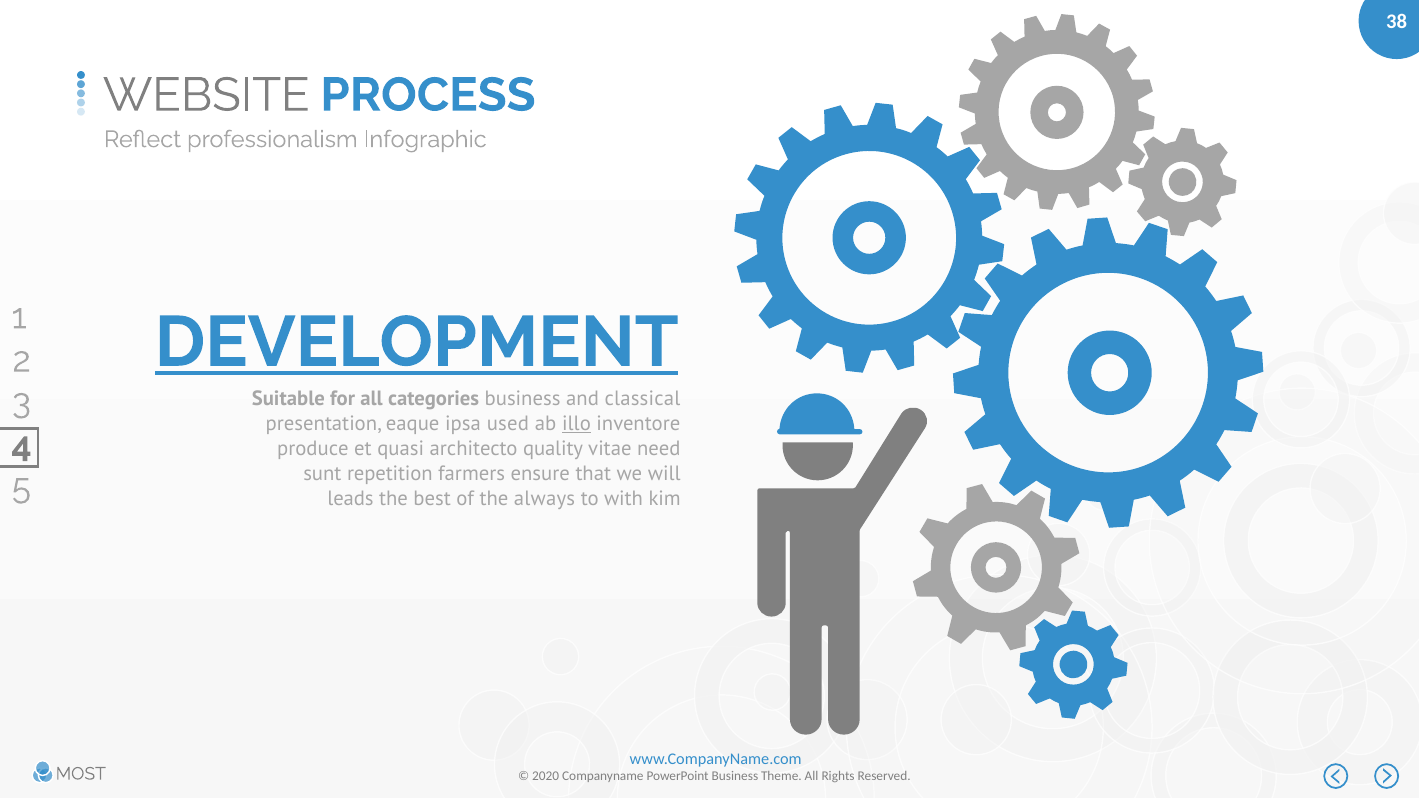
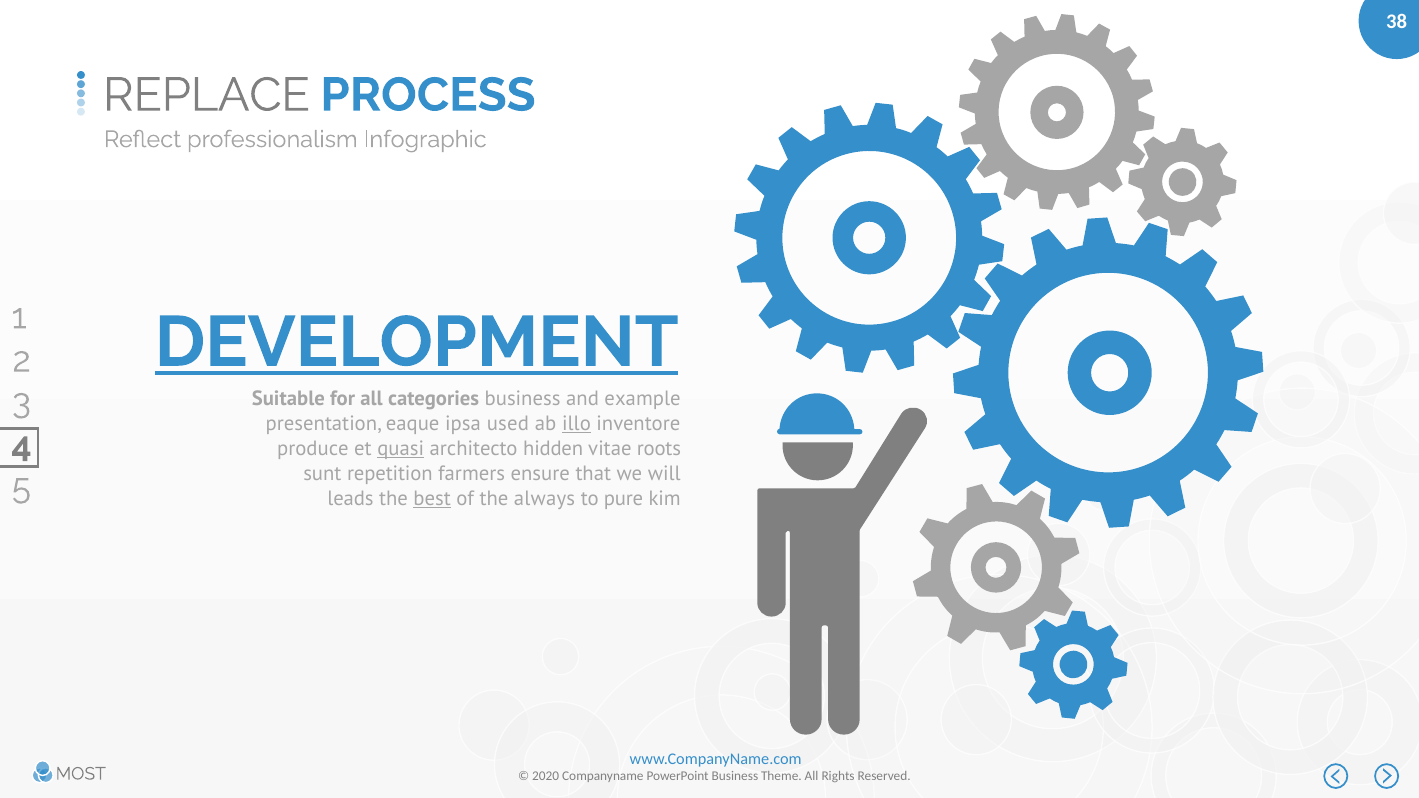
WEBSITE: WEBSITE -> REPLACE
classical: classical -> example
quasi underline: none -> present
quality: quality -> hidden
need: need -> roots
best underline: none -> present
with: with -> pure
